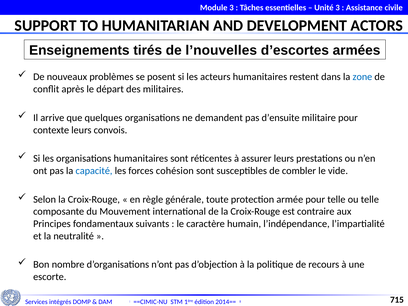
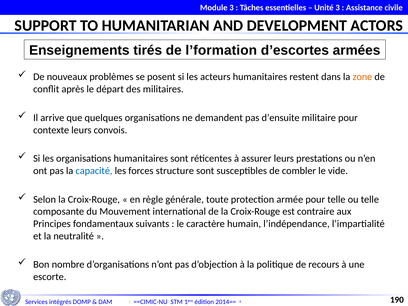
l’nouvelles: l’nouvelles -> l’formation
zone colour: blue -> orange
cohésion: cohésion -> structure
715: 715 -> 190
